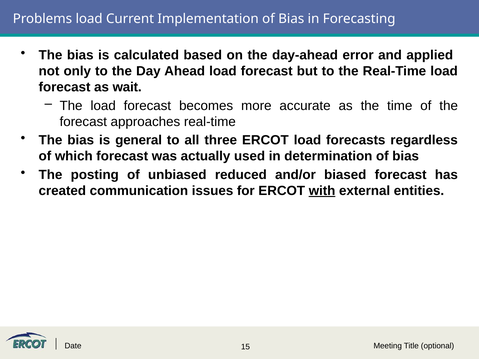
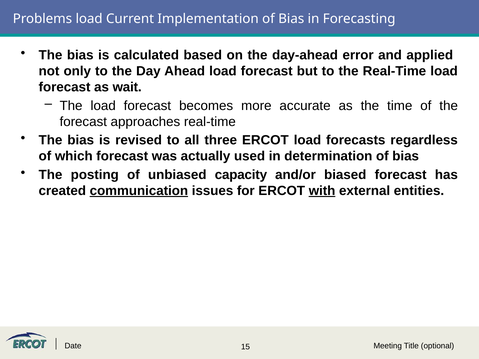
general: general -> revised
reduced: reduced -> capacity
communication underline: none -> present
